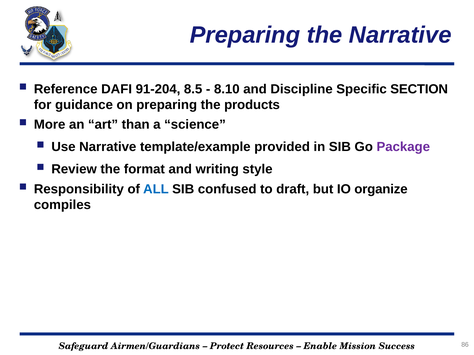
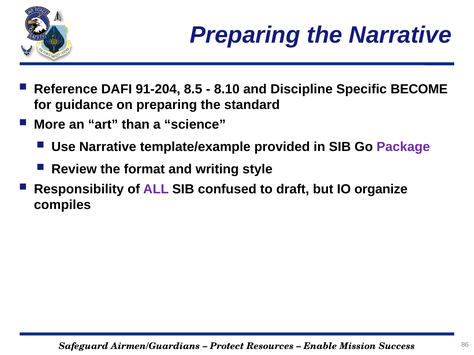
SECTION: SECTION -> BECOME
products: products -> standard
ALL colour: blue -> purple
